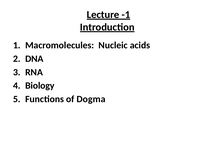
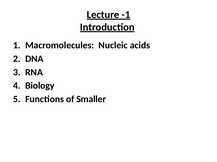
Dogma: Dogma -> Smaller
